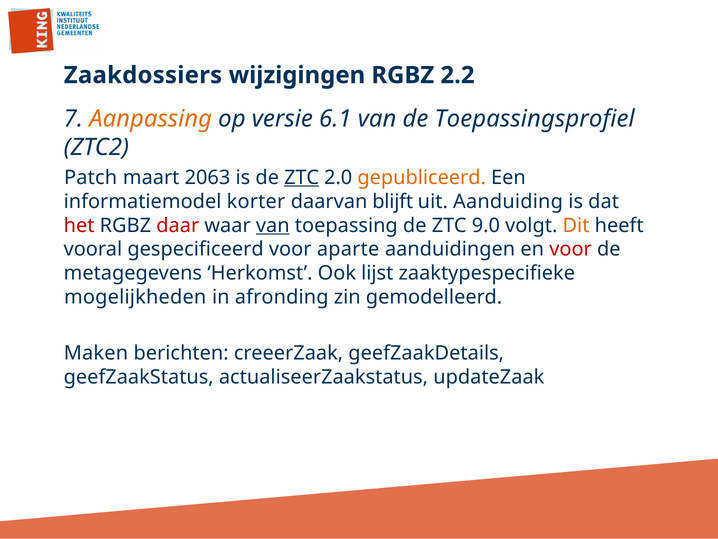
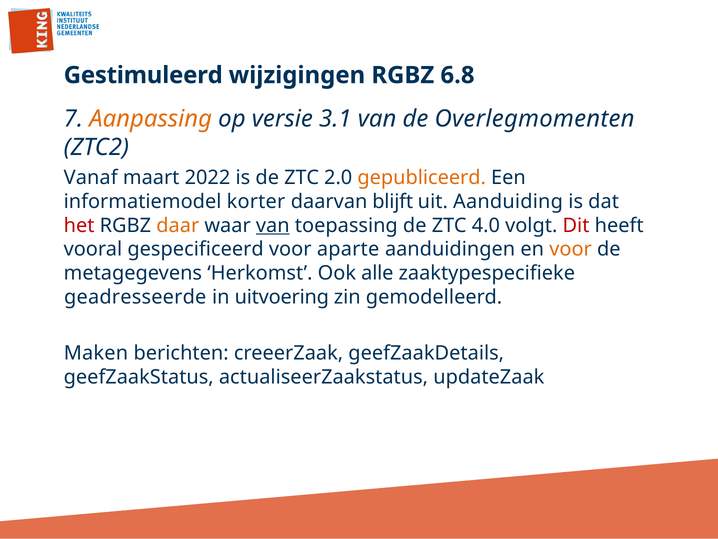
Zaakdossiers: Zaakdossiers -> Gestimuleerd
2.2: 2.2 -> 6.8
6.1: 6.1 -> 3.1
Toepassingsprofiel: Toepassingsprofiel -> Overlegmomenten
Patch: Patch -> Vanaf
2063: 2063 -> 2022
ZTC at (302, 177) underline: present -> none
daar colour: red -> orange
9.0: 9.0 -> 4.0
Dit colour: orange -> red
voor at (571, 249) colour: red -> orange
lijst: lijst -> alle
mogelijkheden: mogelijkheden -> geadresseerde
afronding: afronding -> uitvoering
